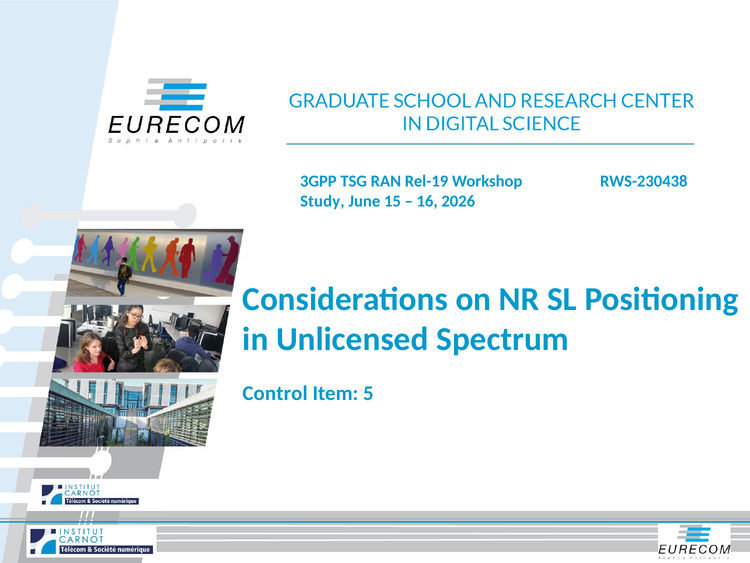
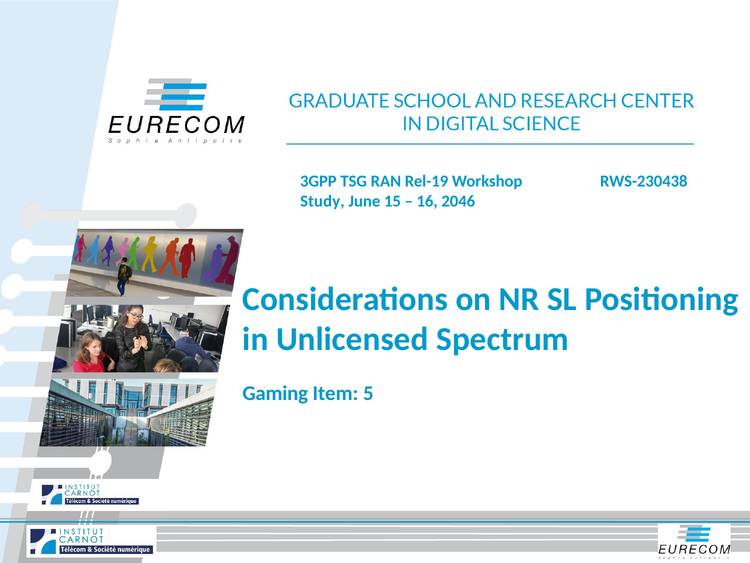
2026: 2026 -> 2046
Control: Control -> Gaming
